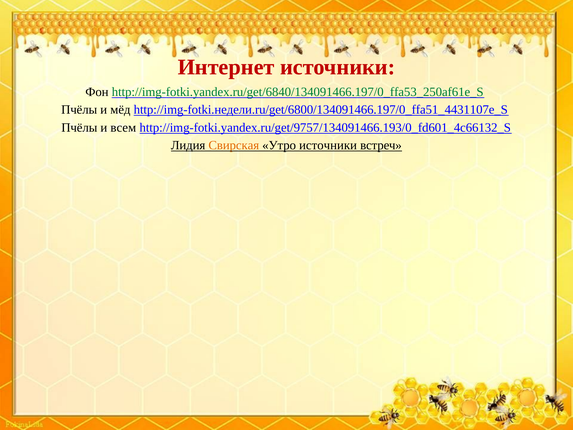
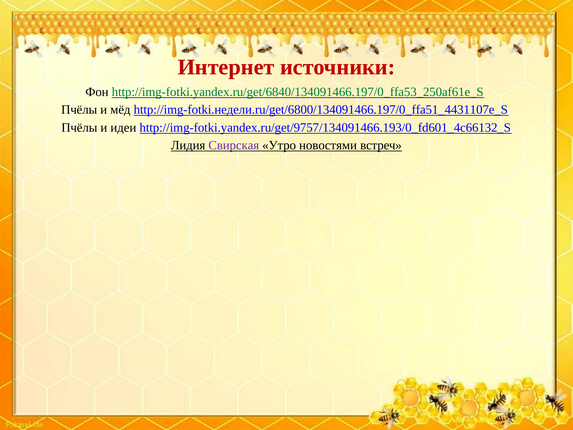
всем: всем -> идеи
Свирская colour: orange -> purple
Утро источники: источники -> новостями
